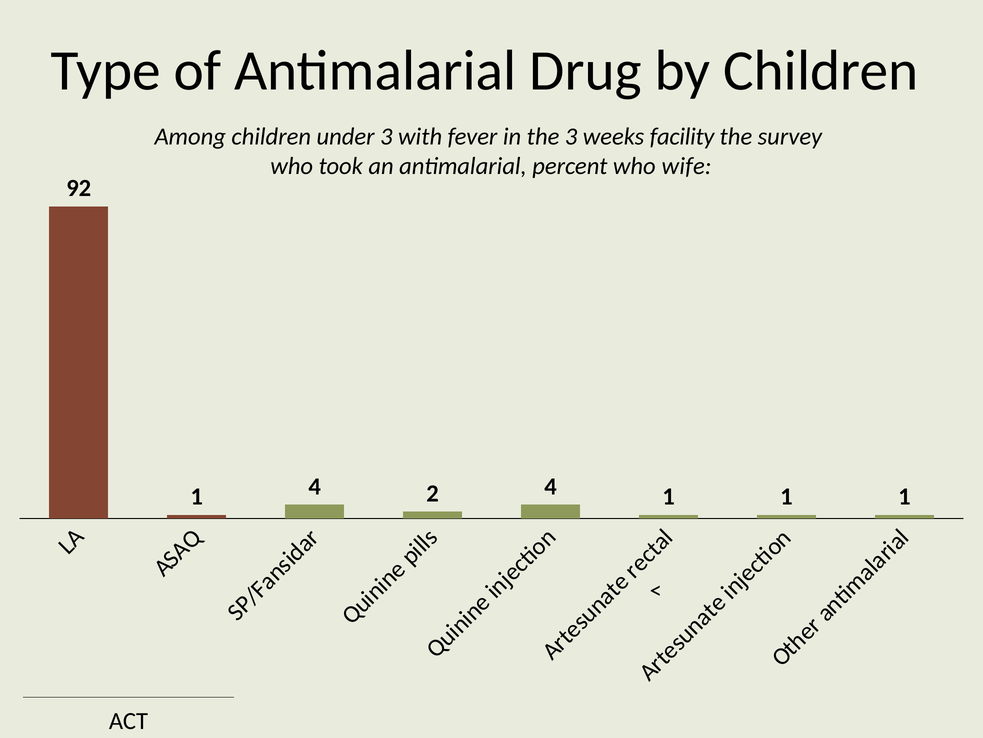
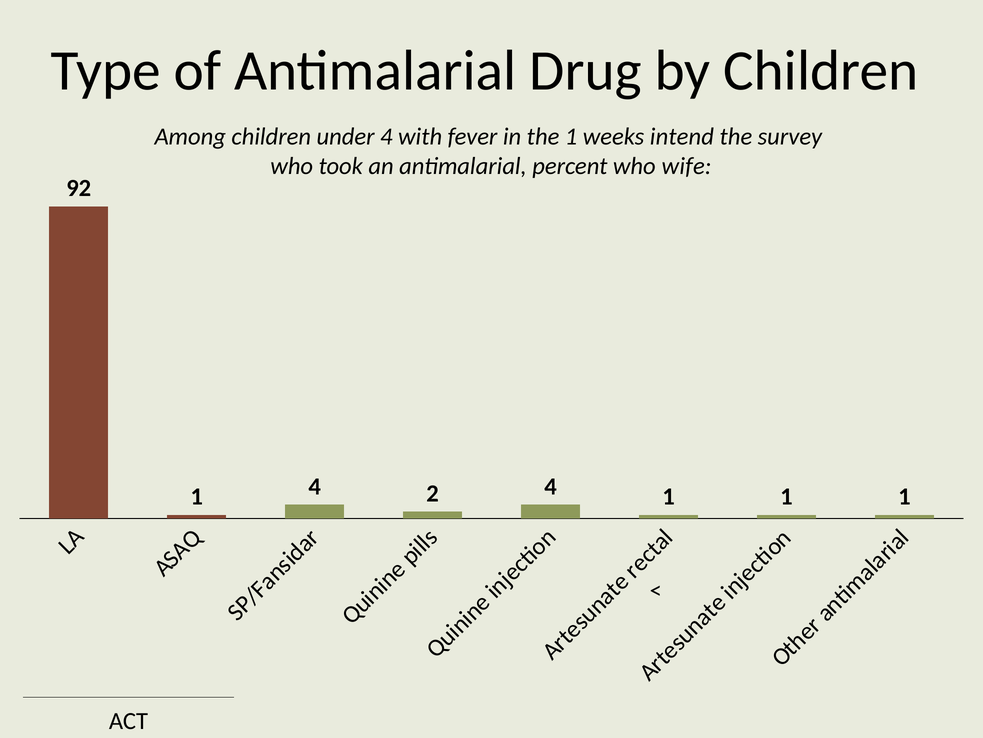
under 3: 3 -> 4
the 3: 3 -> 1
facility: facility -> intend
